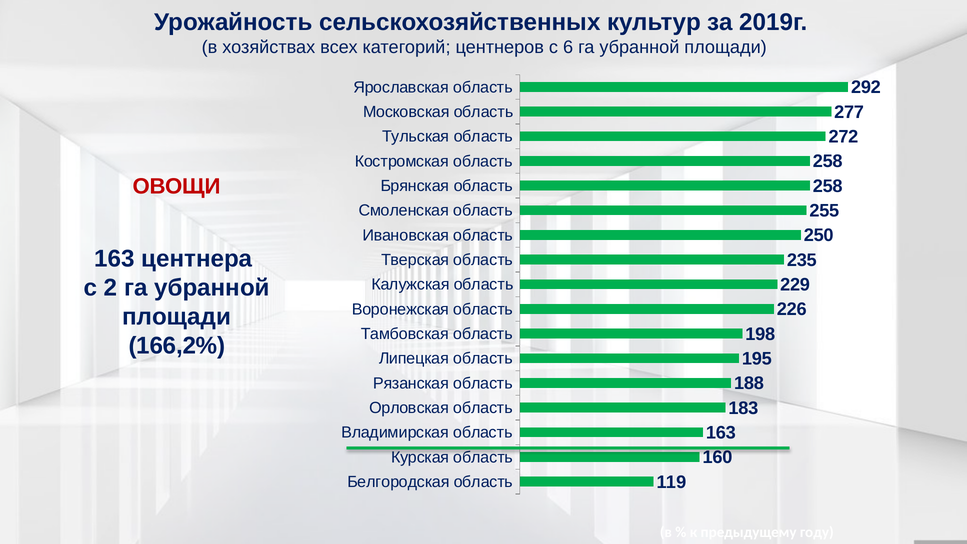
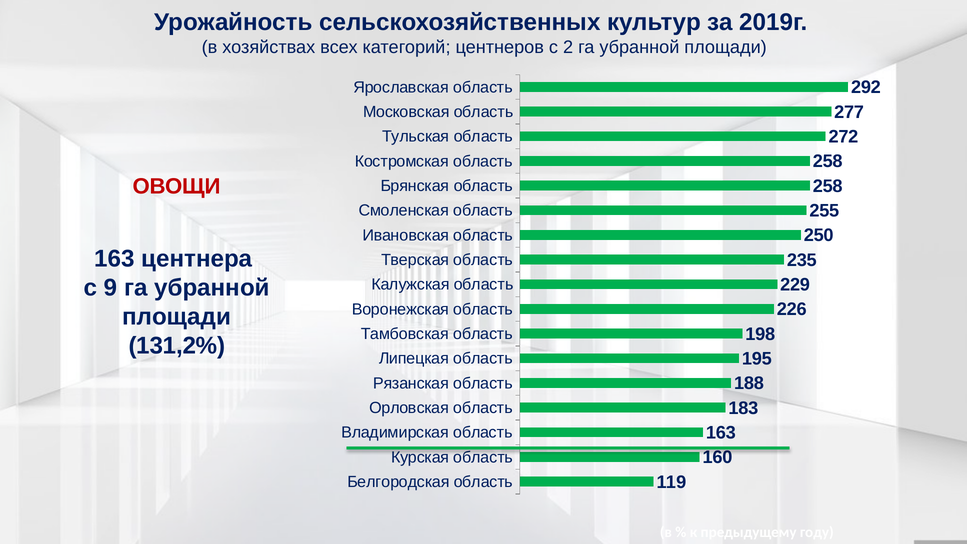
6: 6 -> 2
2: 2 -> 9
166,2%: 166,2% -> 131,2%
